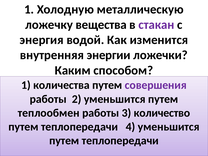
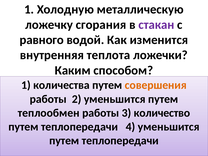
вещества: вещества -> сгорания
энергия: энергия -> равного
энергии: энергии -> теплота
совершения colour: purple -> orange
